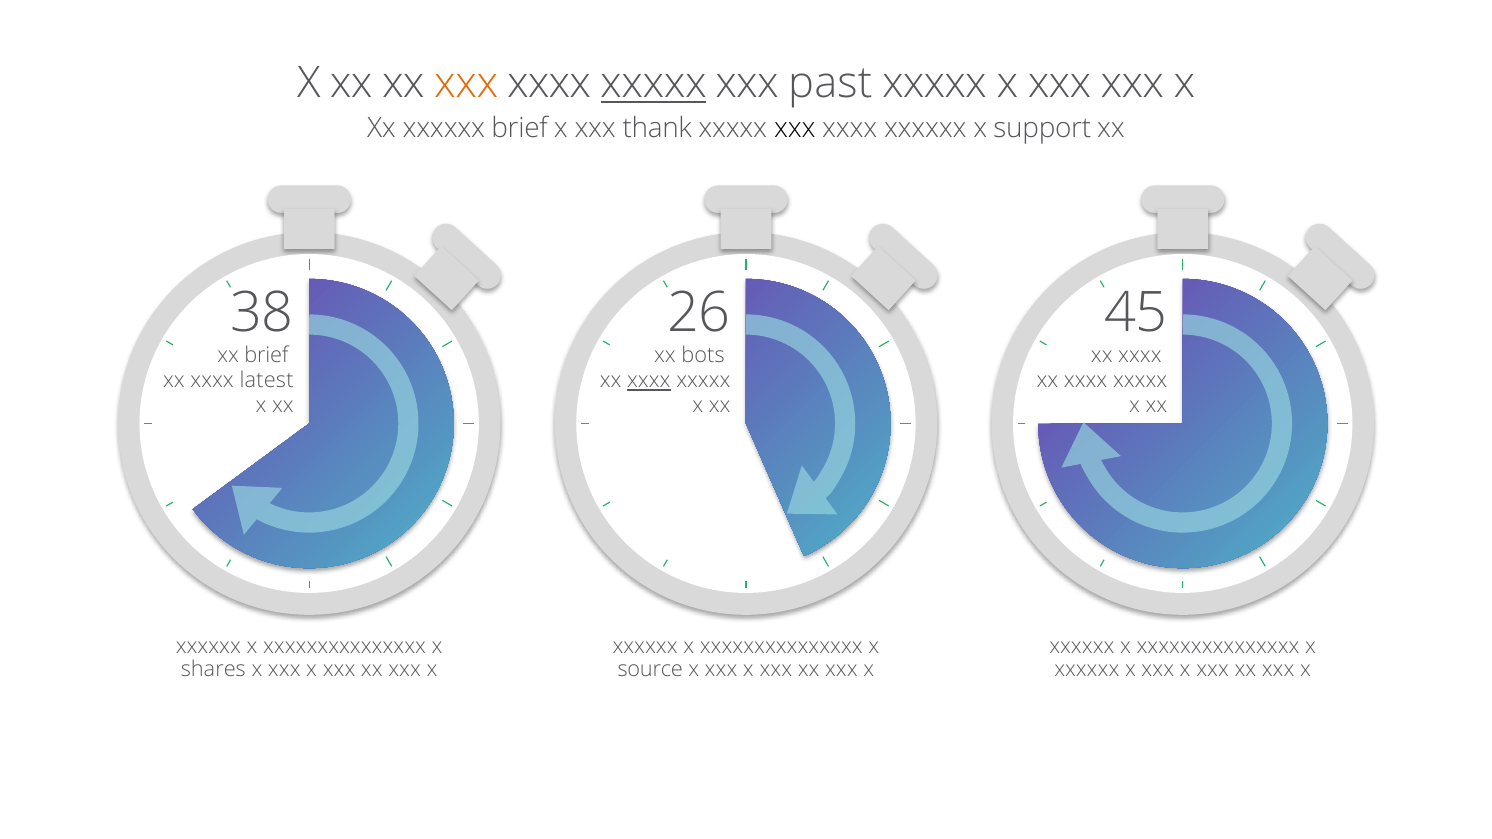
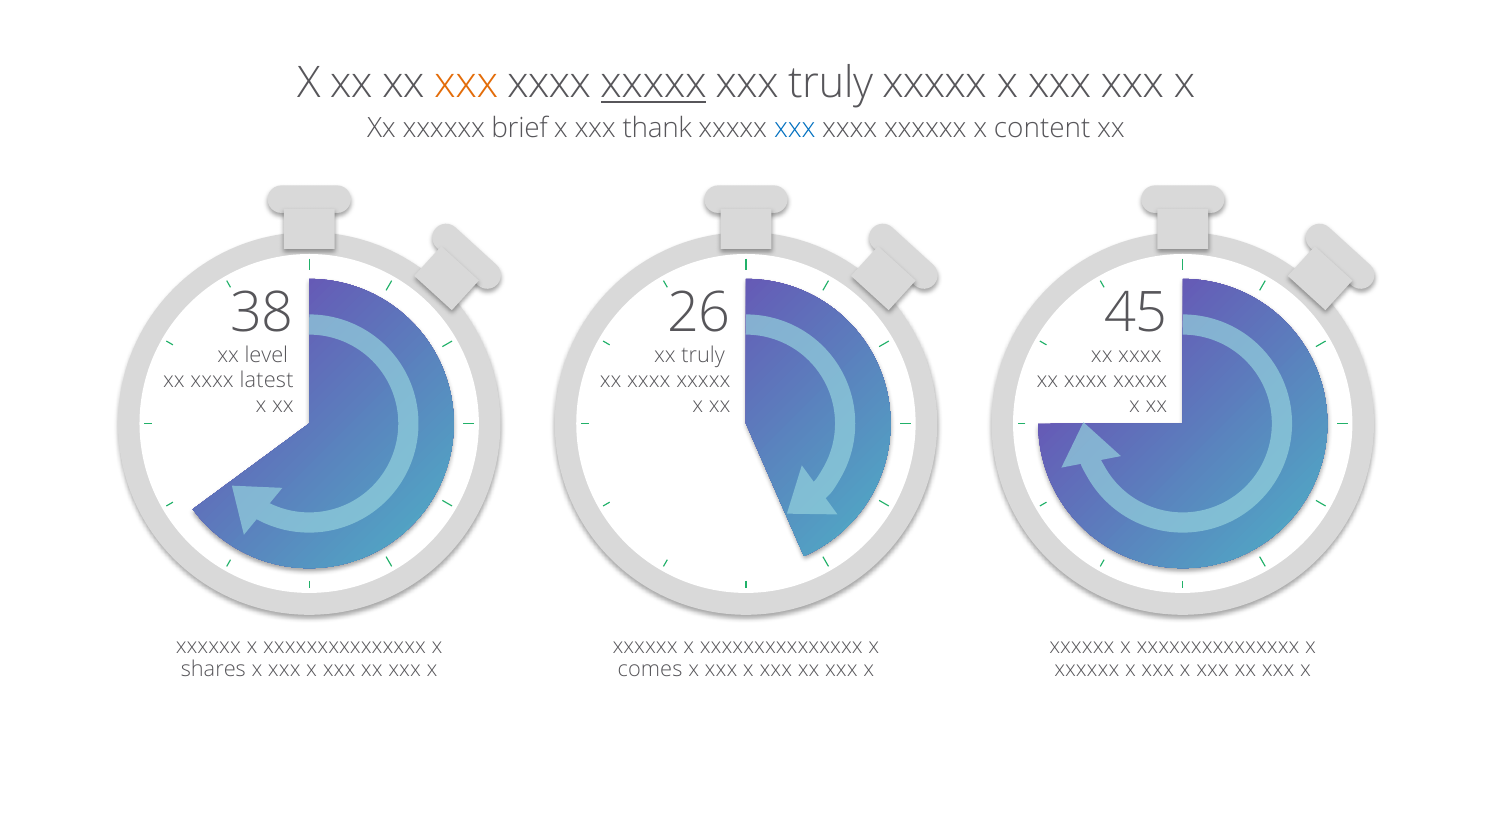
xxx past: past -> truly
xxx at (795, 128) colour: black -> blue
support: support -> content
xx brief: brief -> level
xx bots: bots -> truly
xxxx at (649, 381) underline: present -> none
source: source -> comes
